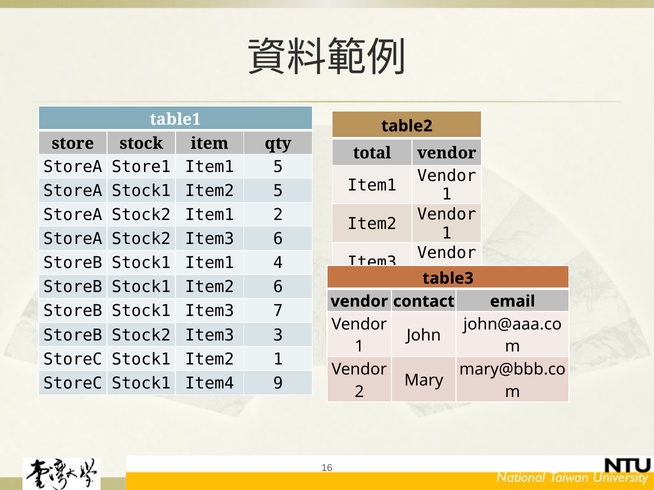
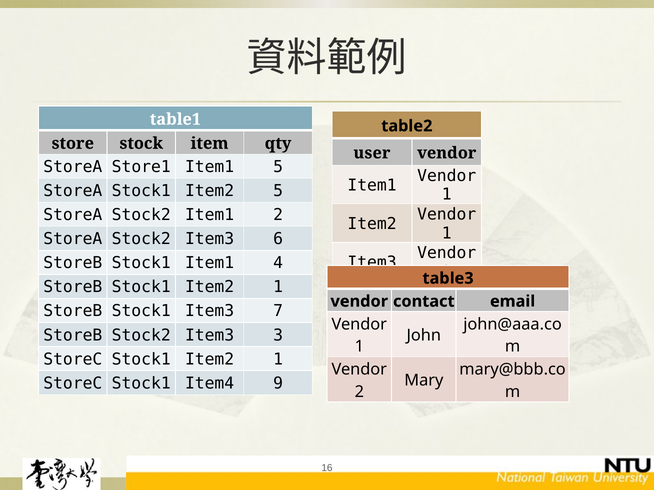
total: total -> user
StoreB Stock1 Item2 6: 6 -> 1
